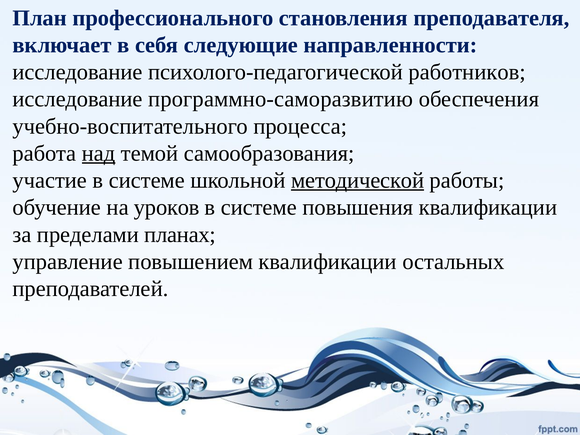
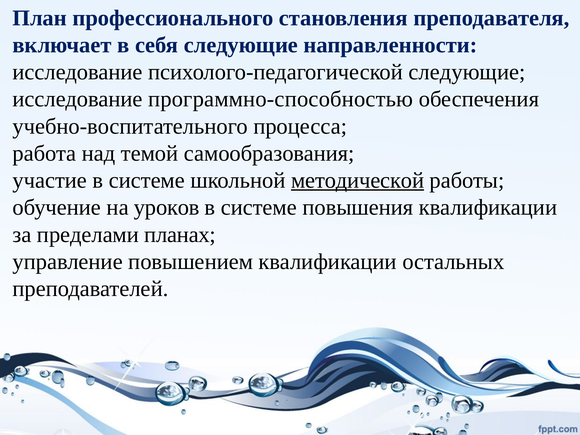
психолого-педагогической работников: работников -> следующие
программно-саморазвитию: программно-саморазвитию -> программно-способностью
над underline: present -> none
